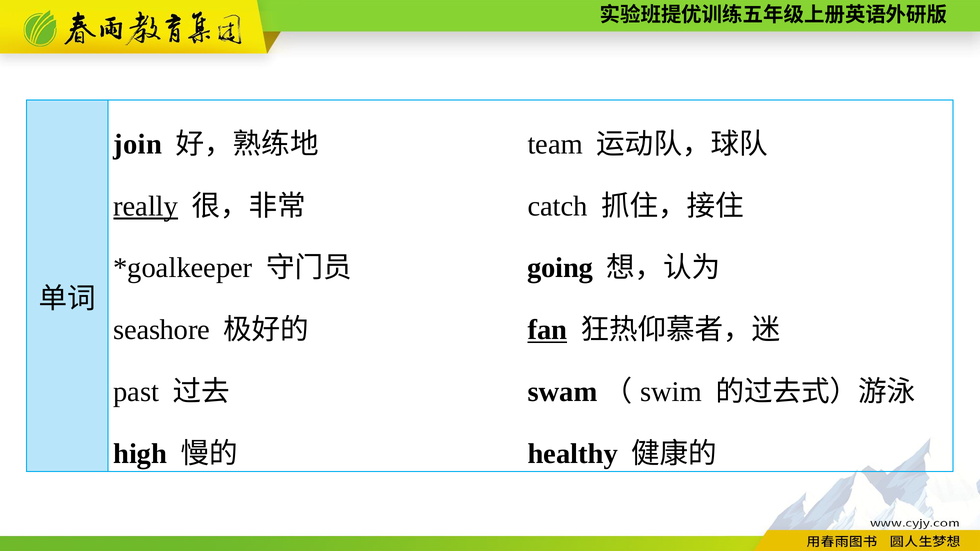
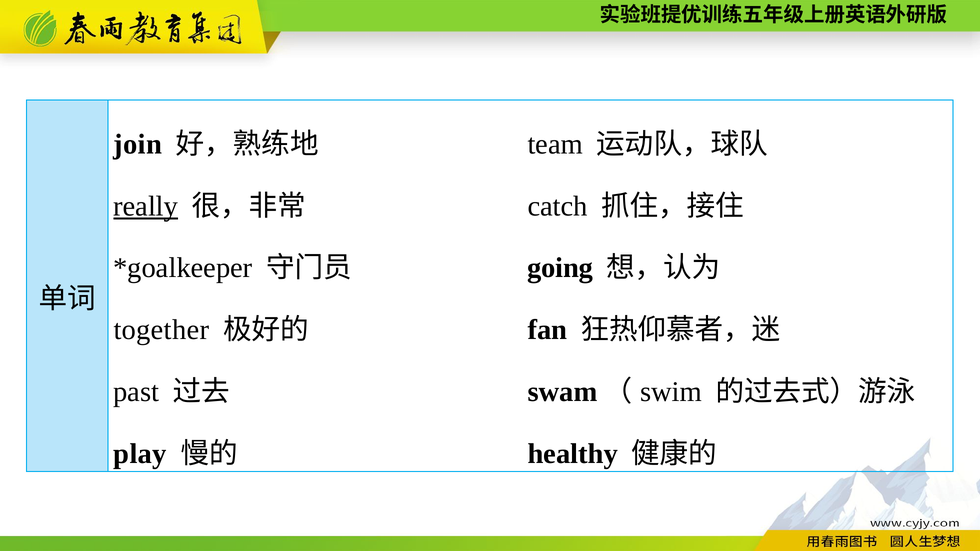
seashore: seashore -> together
fan underline: present -> none
high: high -> play
